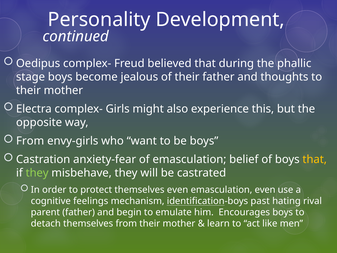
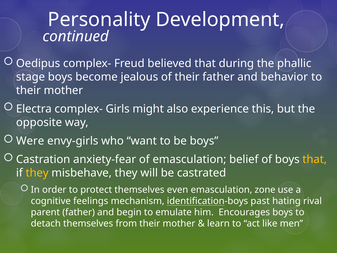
thoughts: thoughts -> behavior
From at (30, 141): From -> Were
they at (37, 173) colour: light green -> yellow
emasculation even: even -> zone
